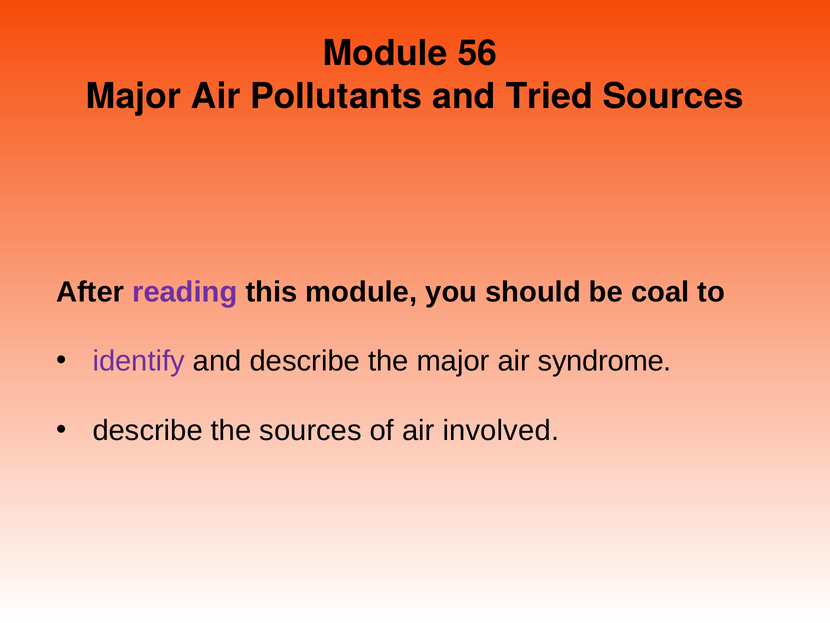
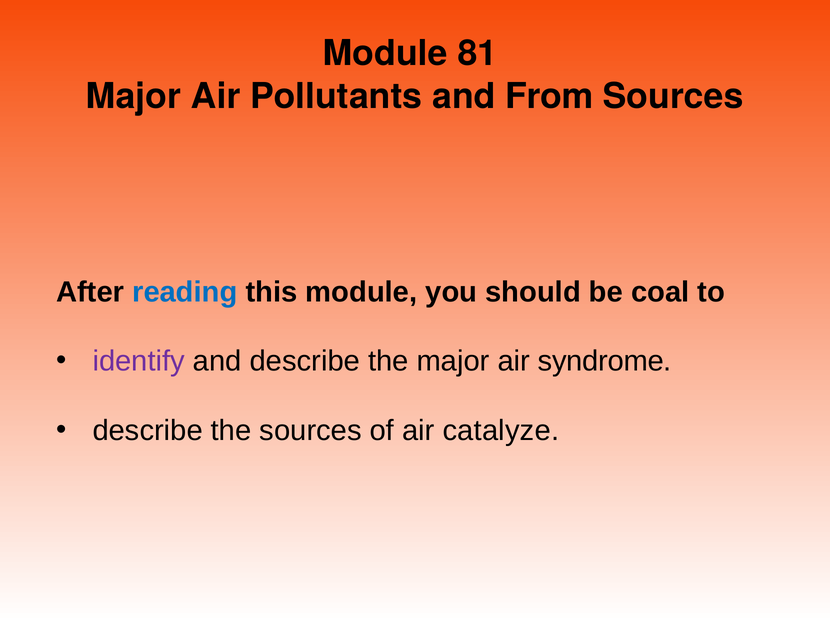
56: 56 -> 81
Tried: Tried -> From
reading colour: purple -> blue
involved: involved -> catalyze
